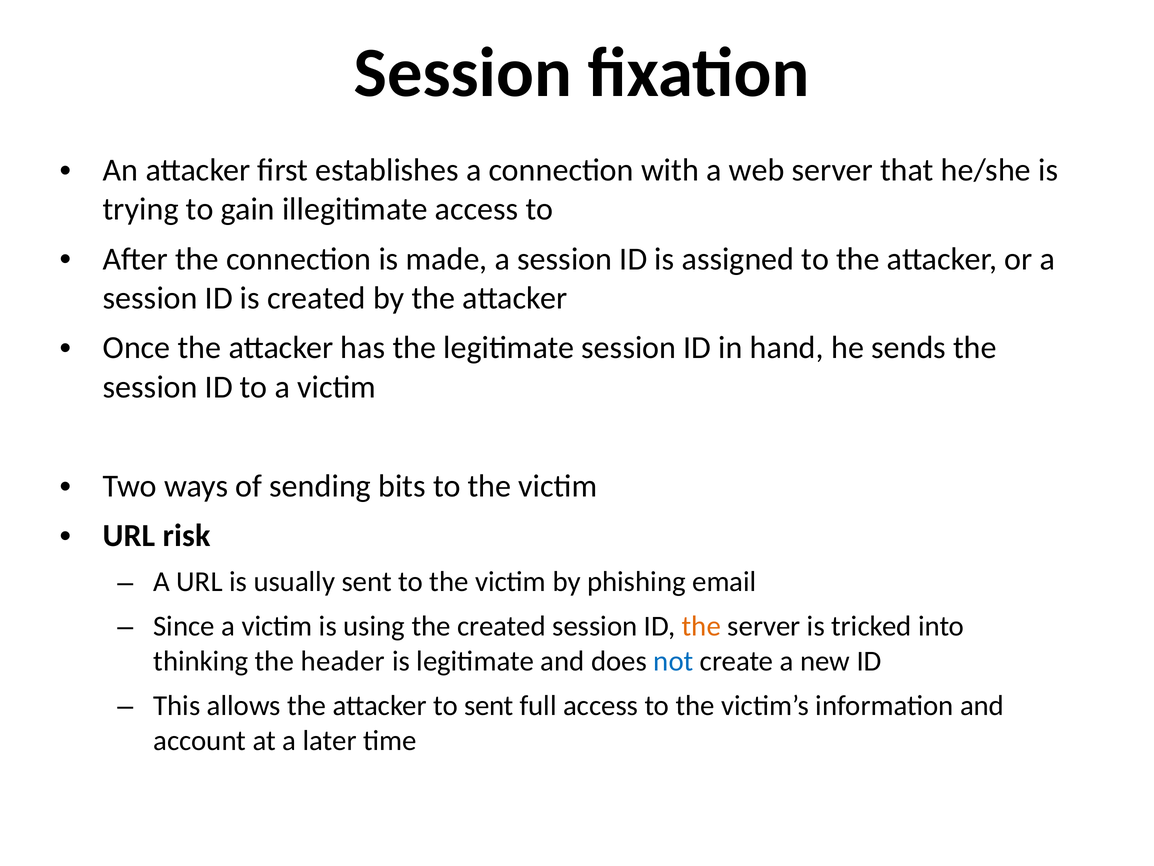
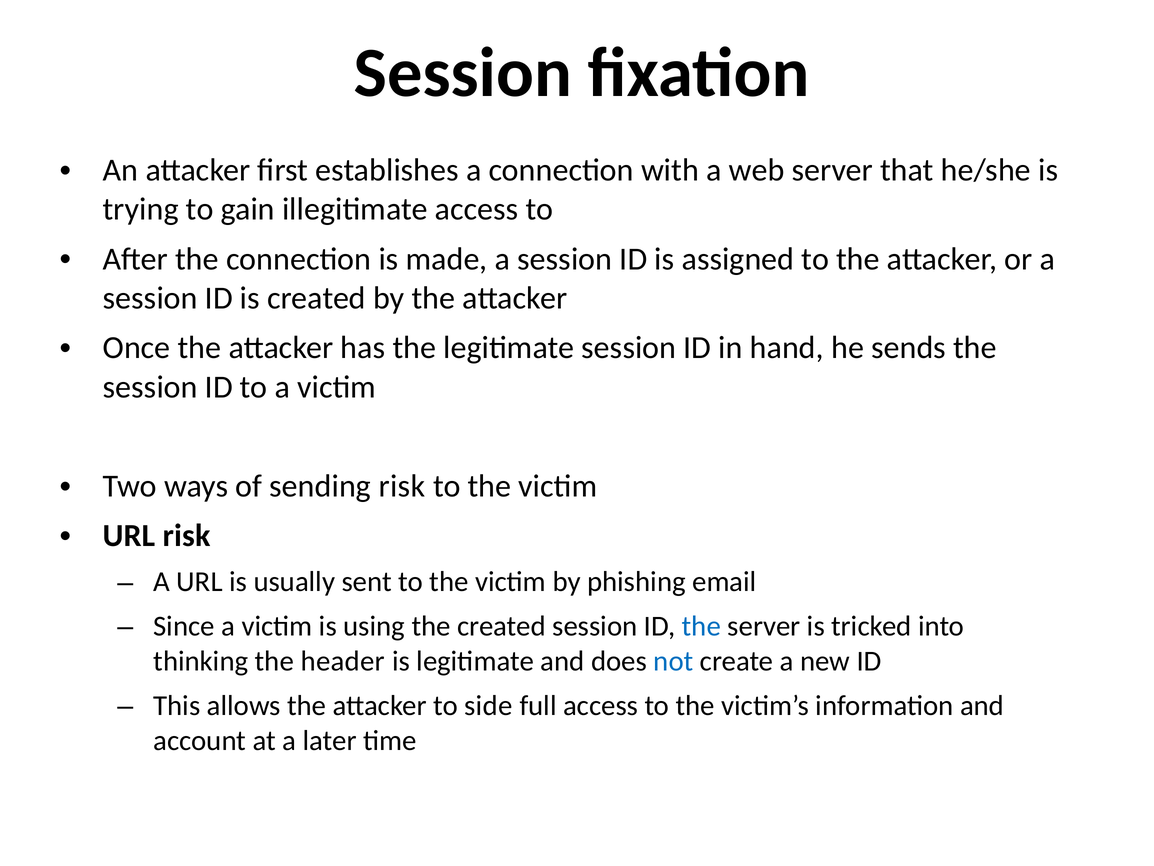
sending bits: bits -> risk
the at (701, 626) colour: orange -> blue
to sent: sent -> side
